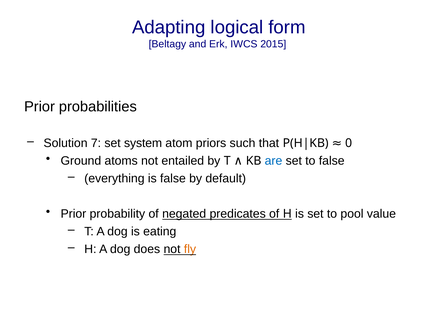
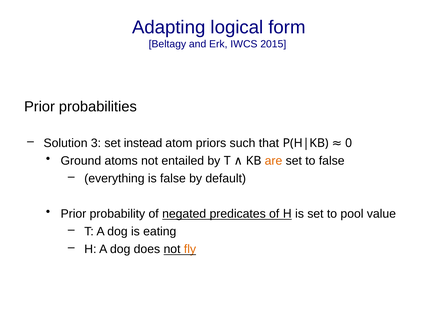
7: 7 -> 3
system: system -> instead
are colour: blue -> orange
